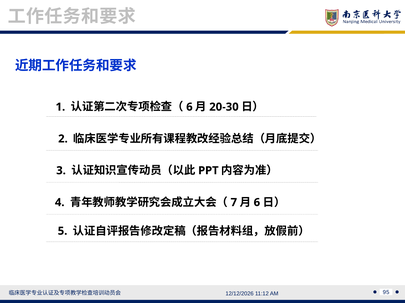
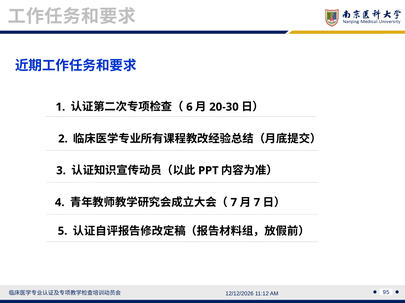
6 at (257, 203): 6 -> 7
